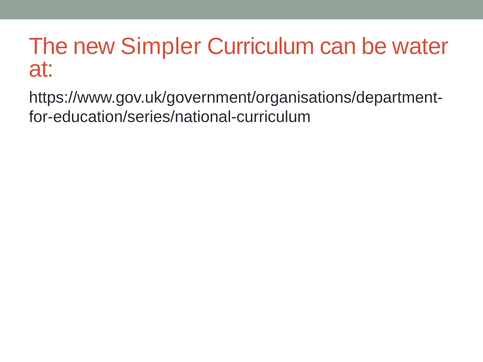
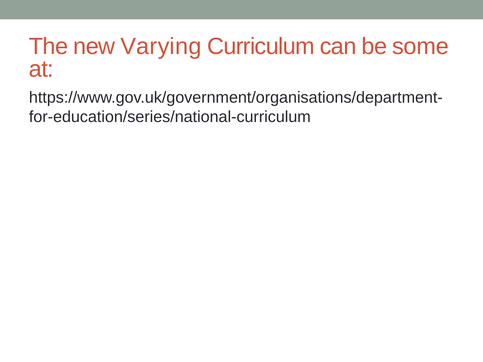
Simpler: Simpler -> Varying
water: water -> some
